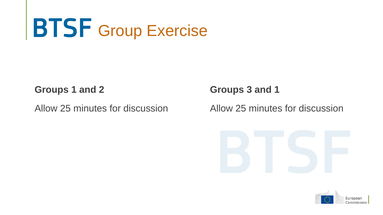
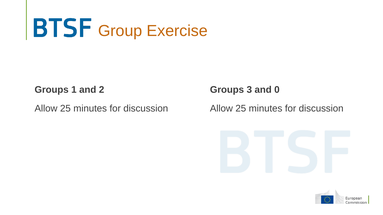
and 1: 1 -> 0
